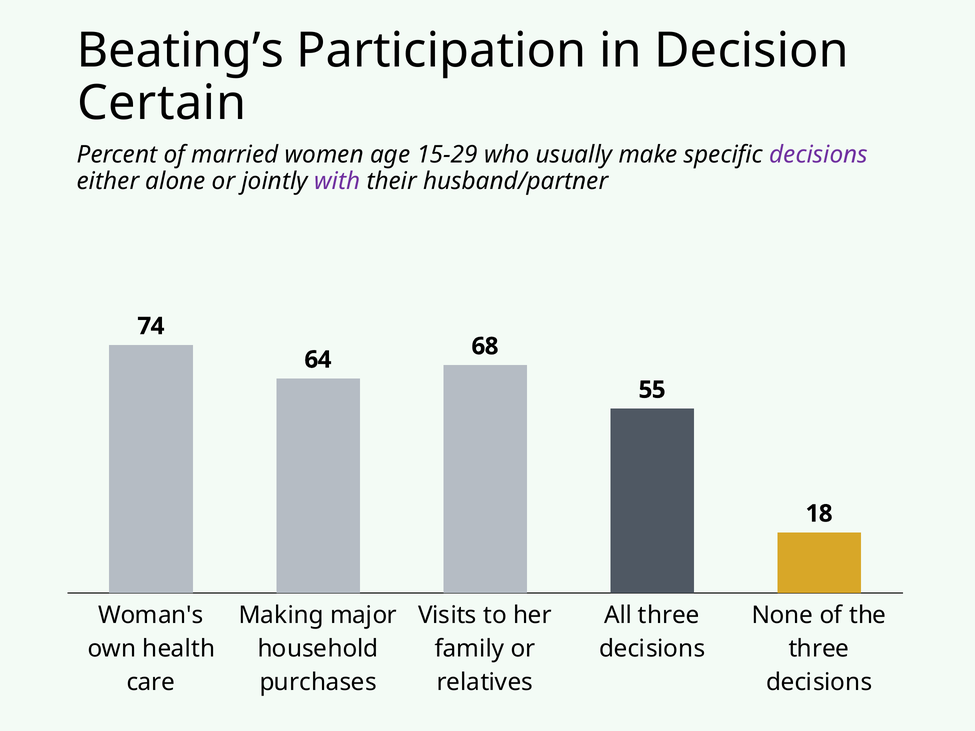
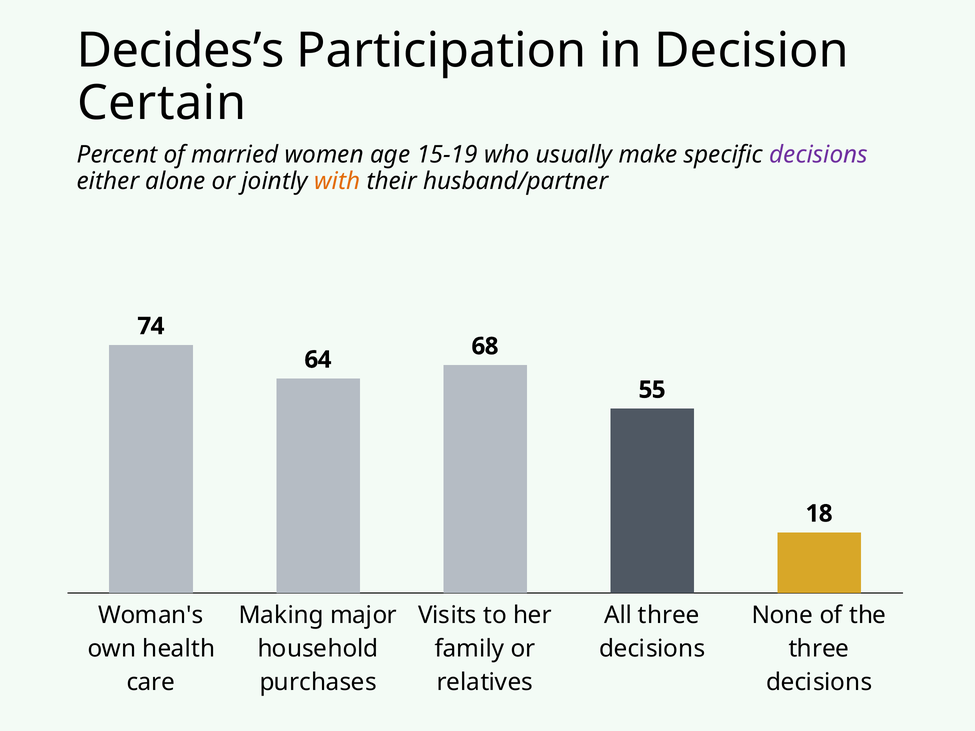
Beating’s: Beating’s -> Decides’s
15-29: 15-29 -> 15-19
with colour: purple -> orange
